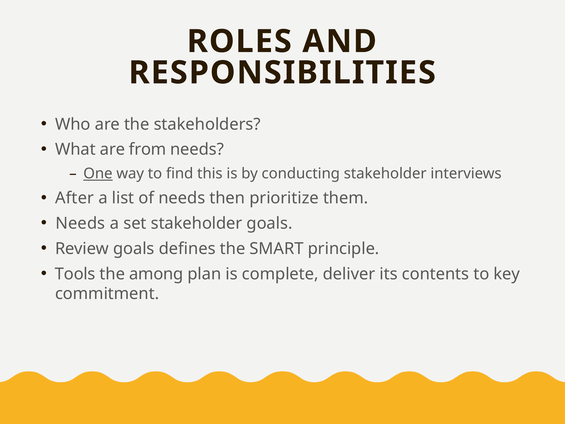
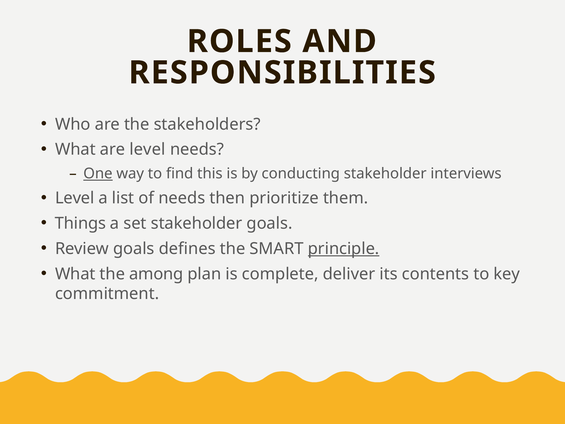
are from: from -> level
After at (75, 198): After -> Level
Needs at (80, 223): Needs -> Things
principle underline: none -> present
Tools at (75, 274): Tools -> What
